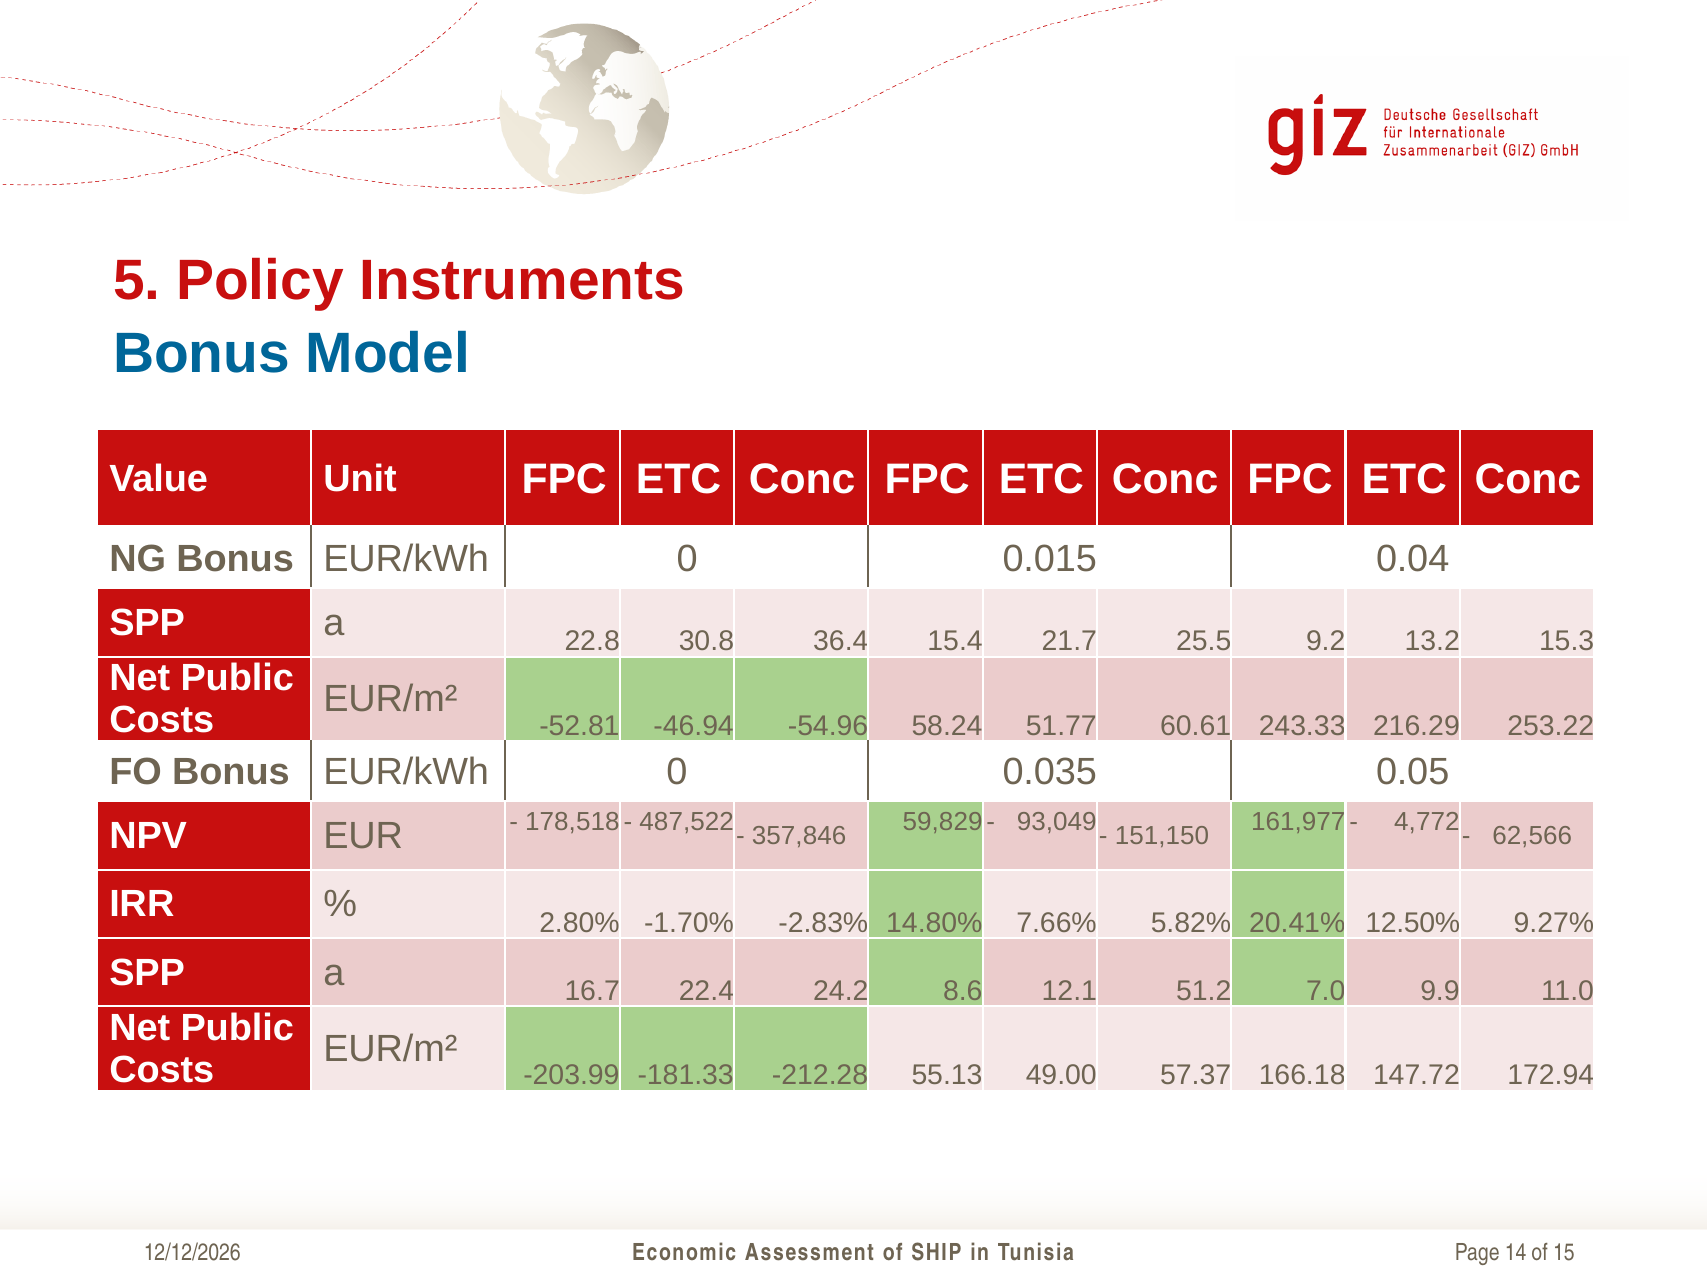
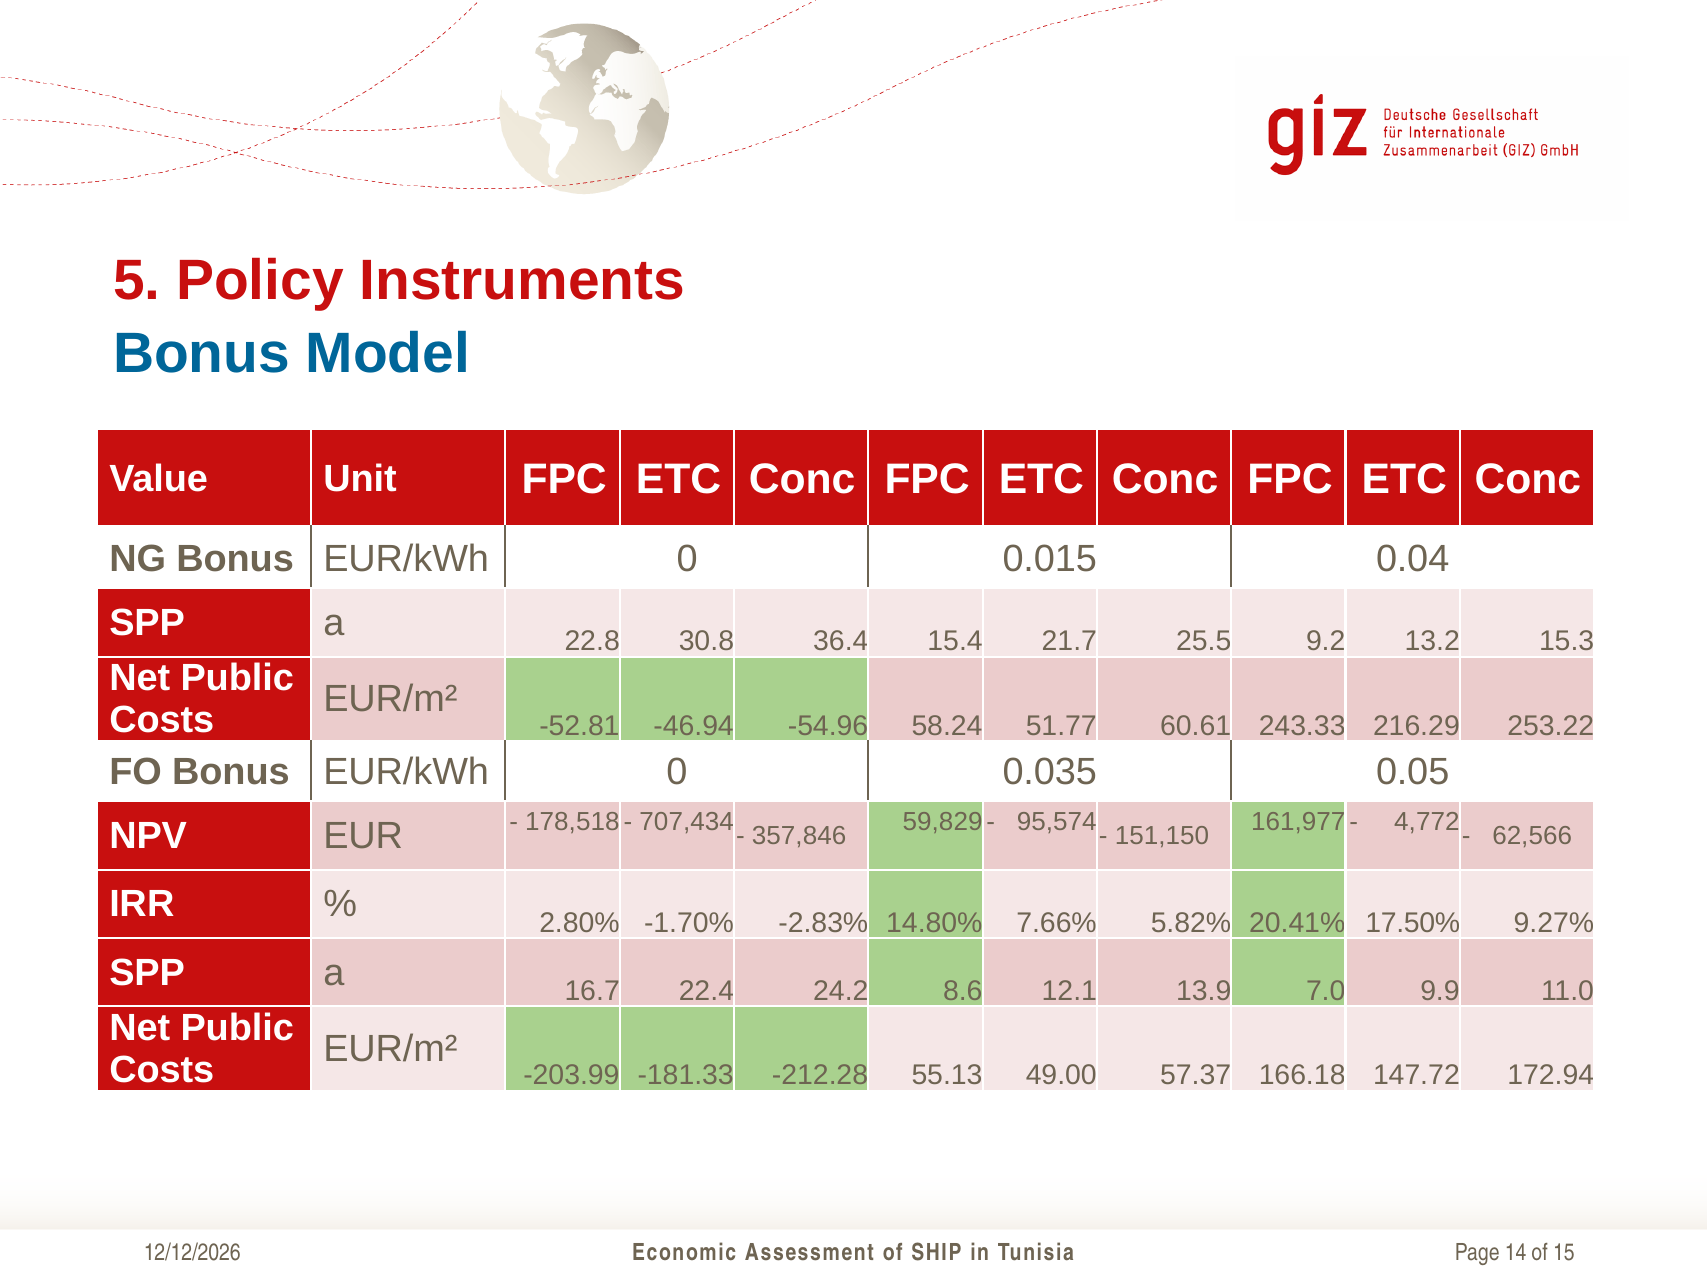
93,049: 93,049 -> 95,574
487,522: 487,522 -> 707,434
12.50%: 12.50% -> 17.50%
51.2: 51.2 -> 13.9
